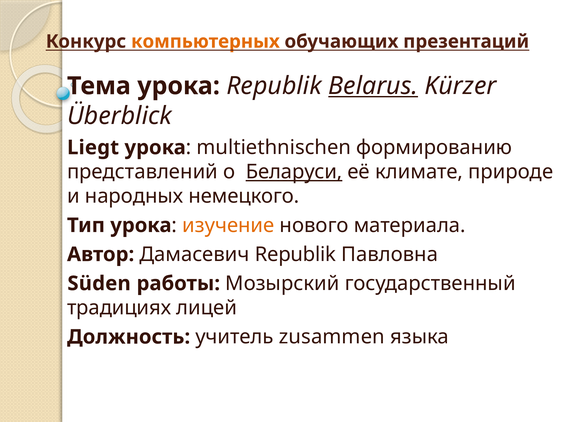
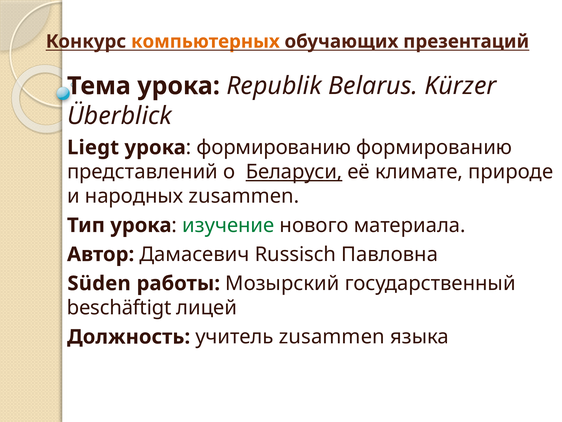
Belarus underline: present -> none
multiethnischen at (274, 147): multiethnischen -> формированию
народных немецкого: немецкого -> zusammen
изучение colour: orange -> green
Дамасевич Republik: Republik -> Russisch
традициях: традициях -> beschäftigt
